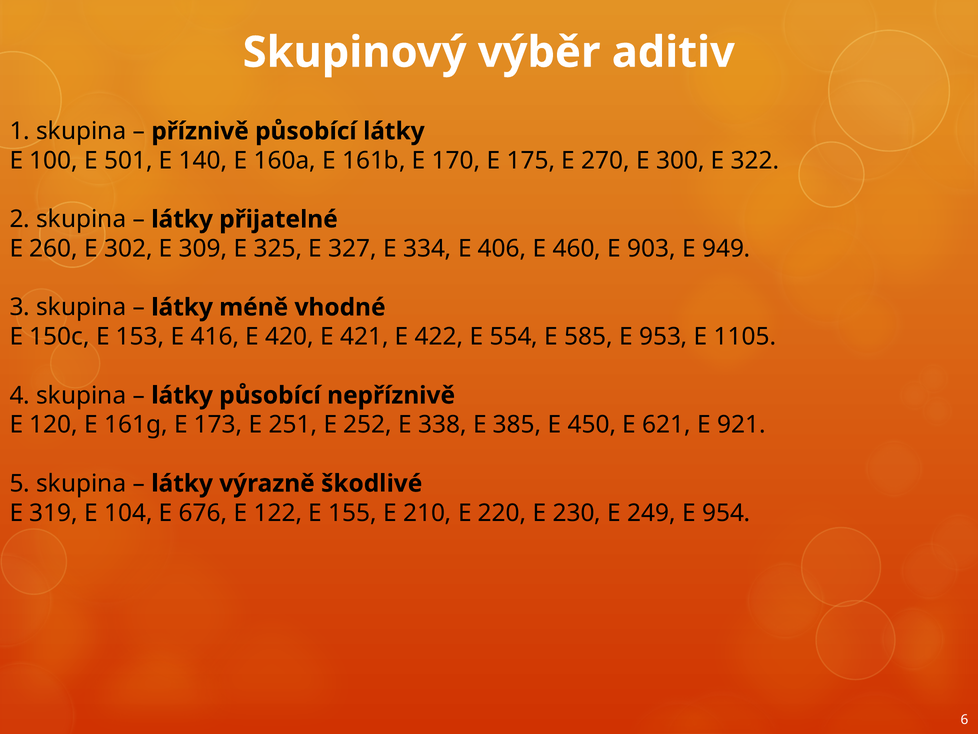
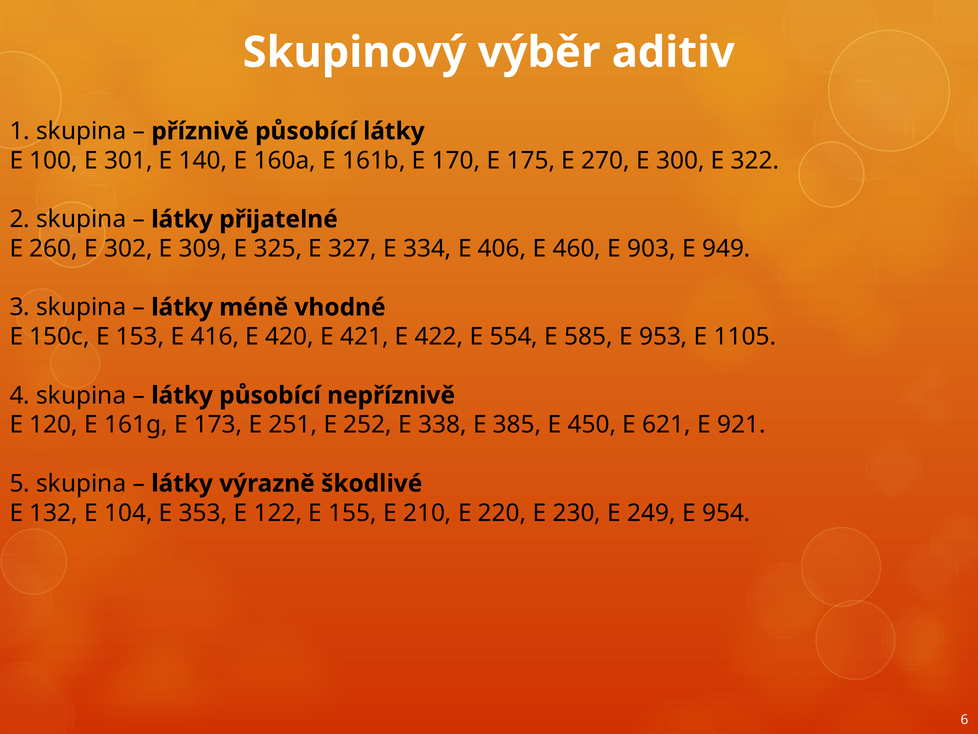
501: 501 -> 301
319: 319 -> 132
676: 676 -> 353
